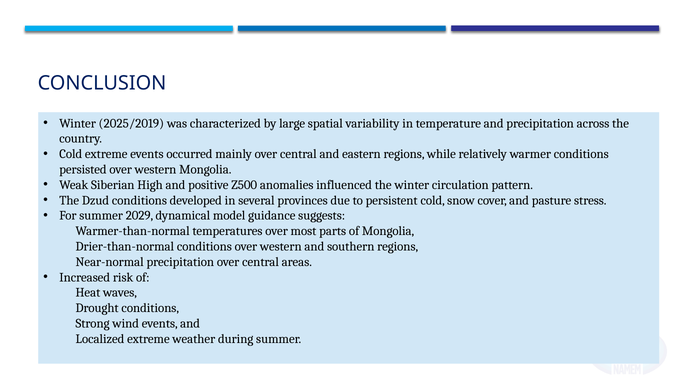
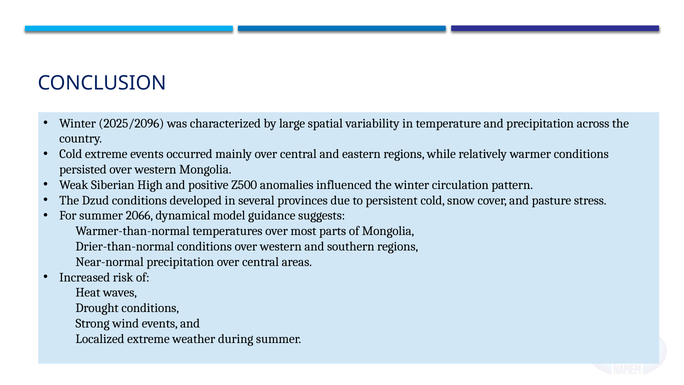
2025/2019: 2025/2019 -> 2025/2096
2029: 2029 -> 2066
